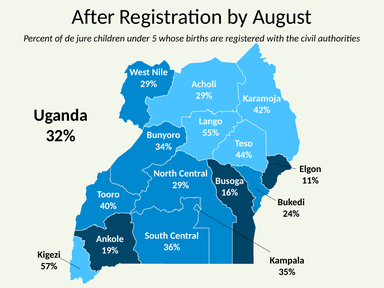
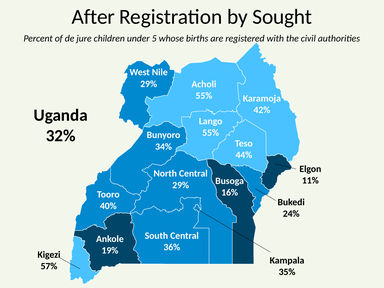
August: August -> Sought
29% at (204, 96): 29% -> 55%
